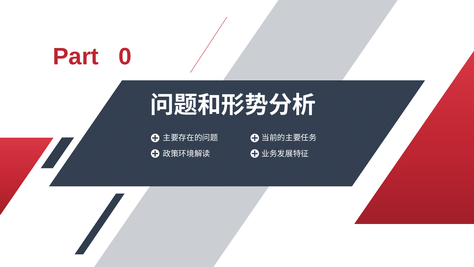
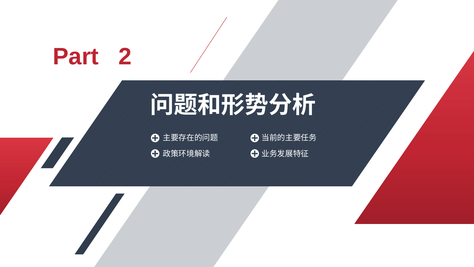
0: 0 -> 2
